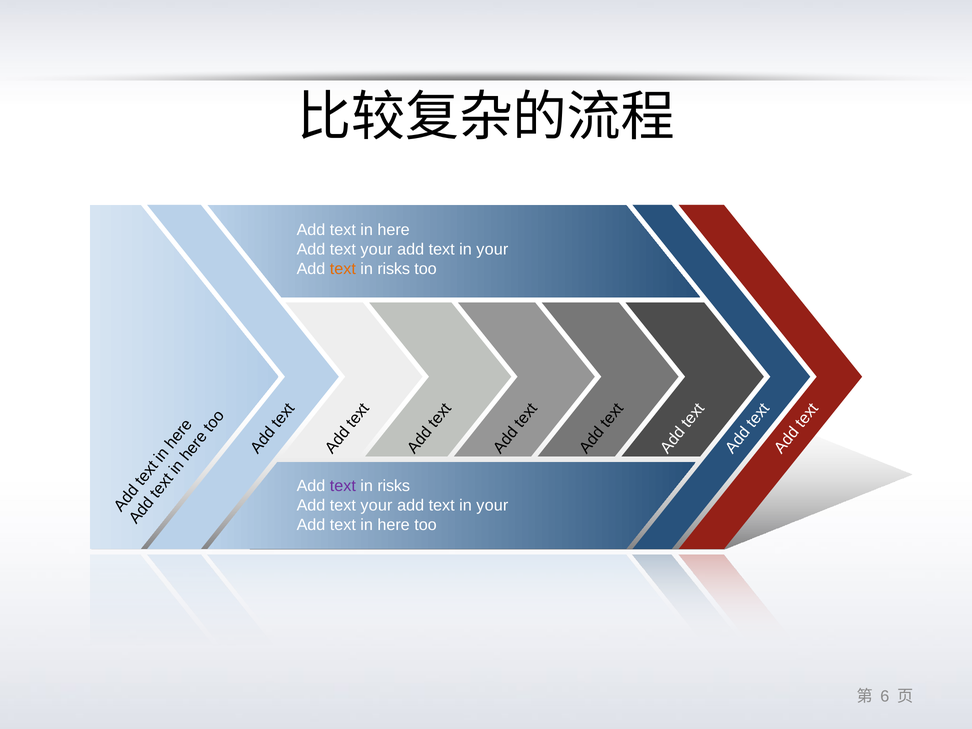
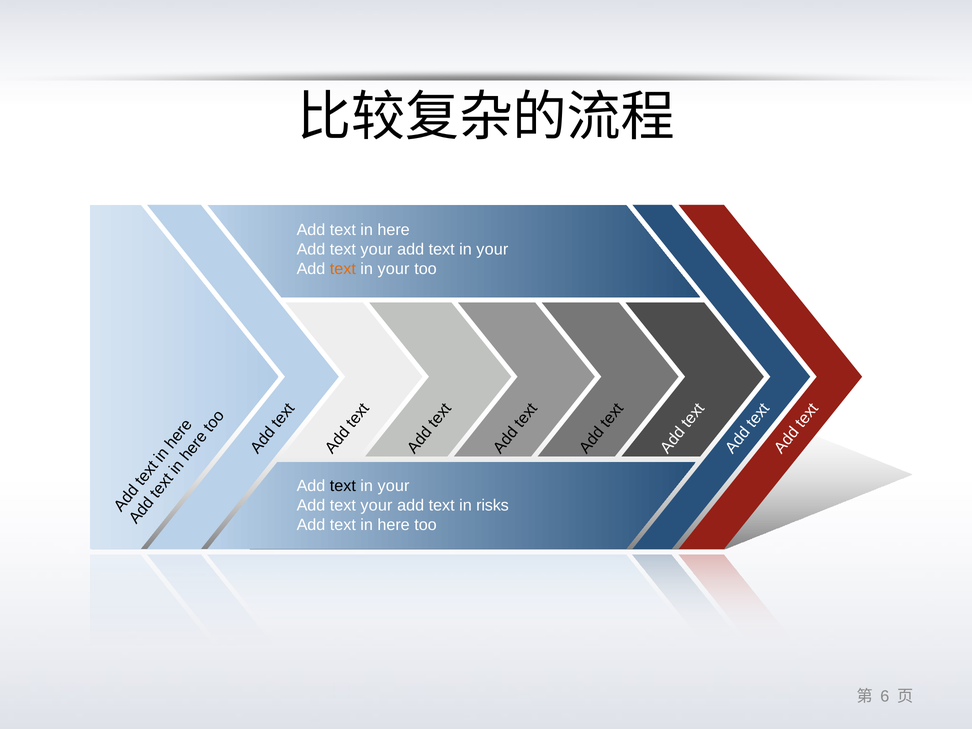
risks at (394, 269): risks -> your
text at (343, 486) colour: purple -> black
risks at (394, 486): risks -> your
your at (492, 505): your -> risks
